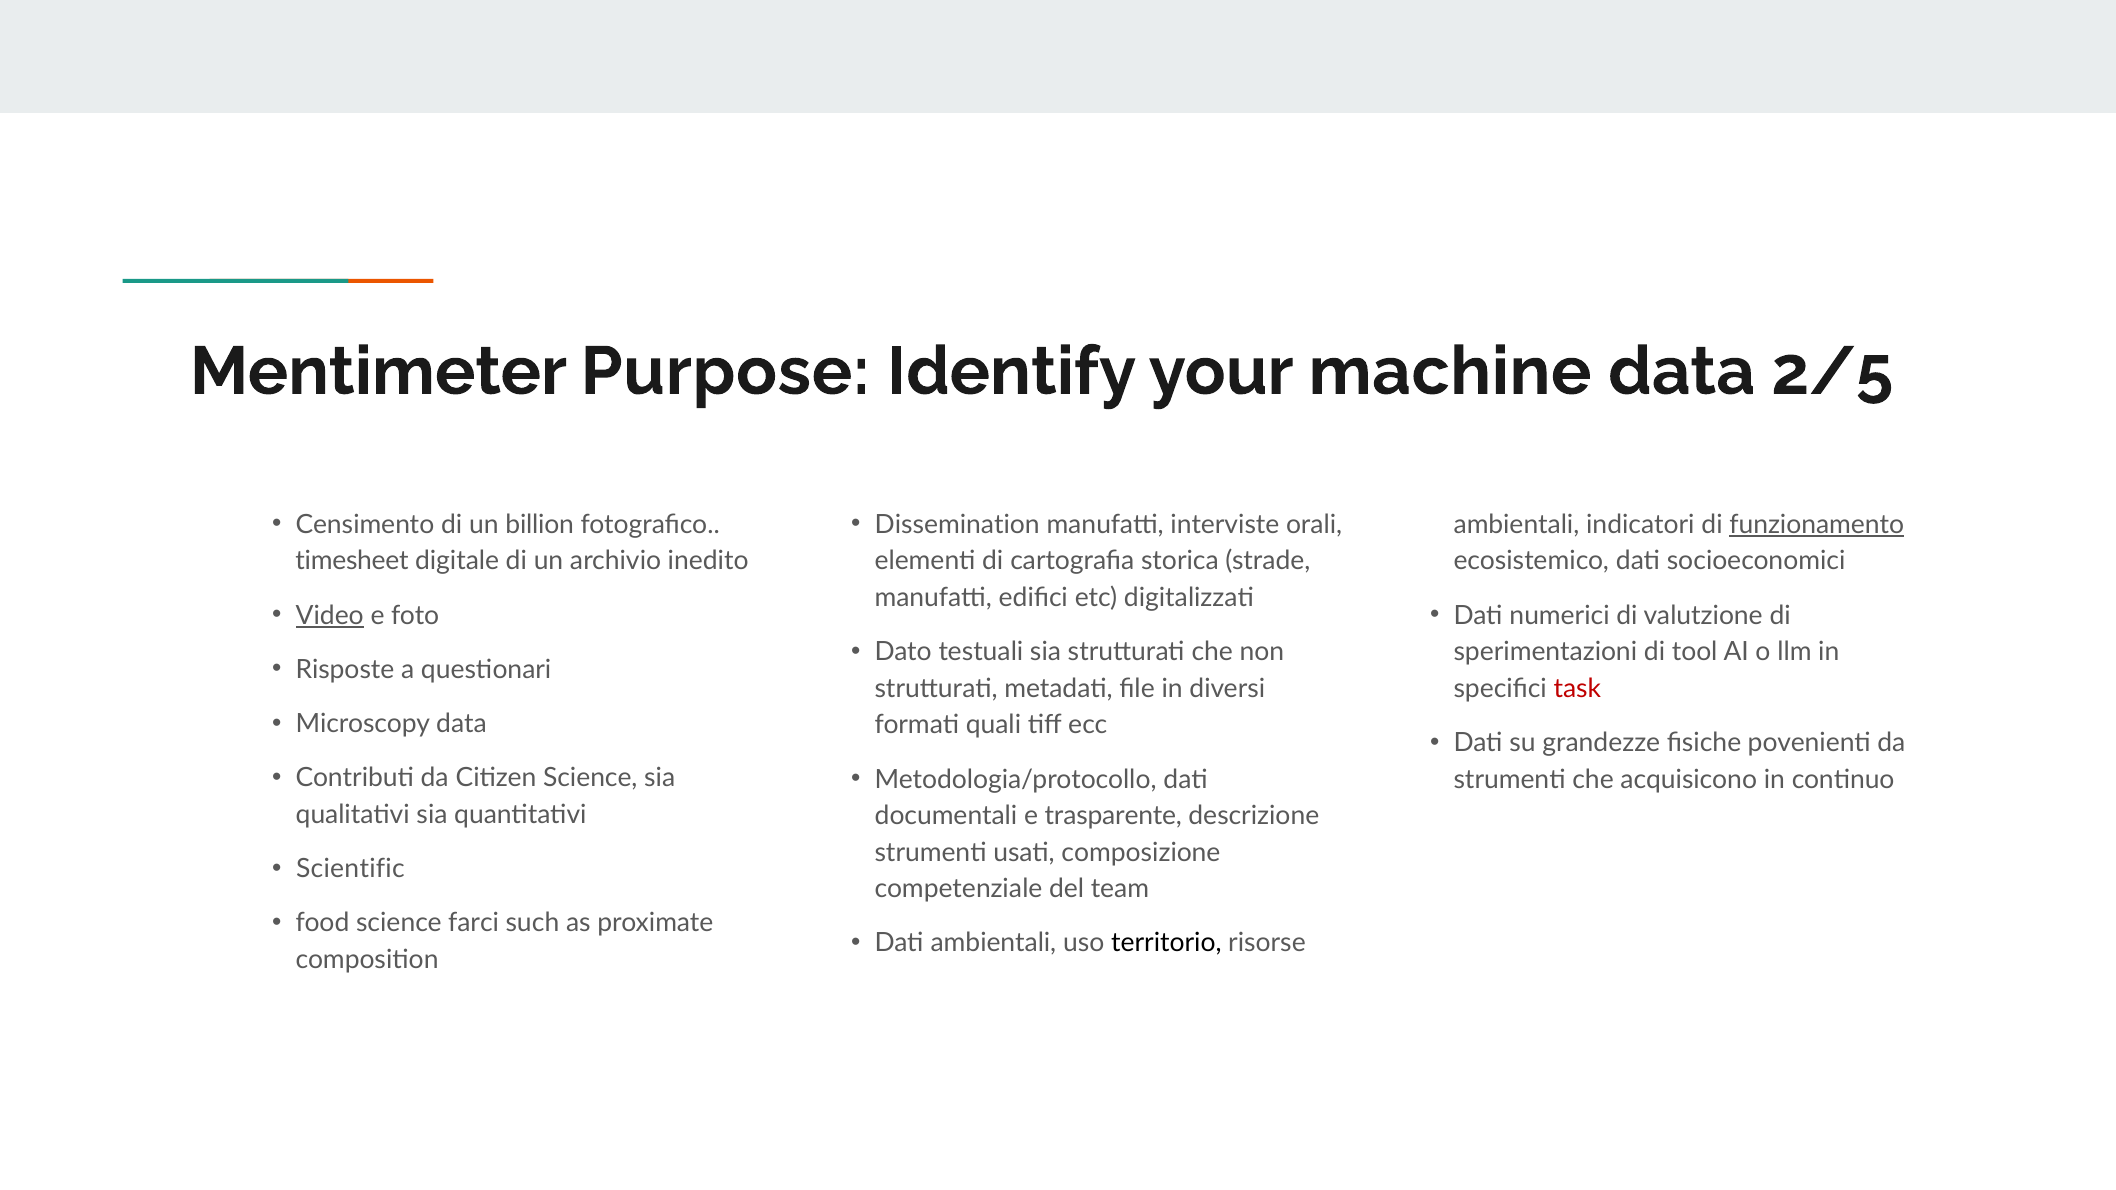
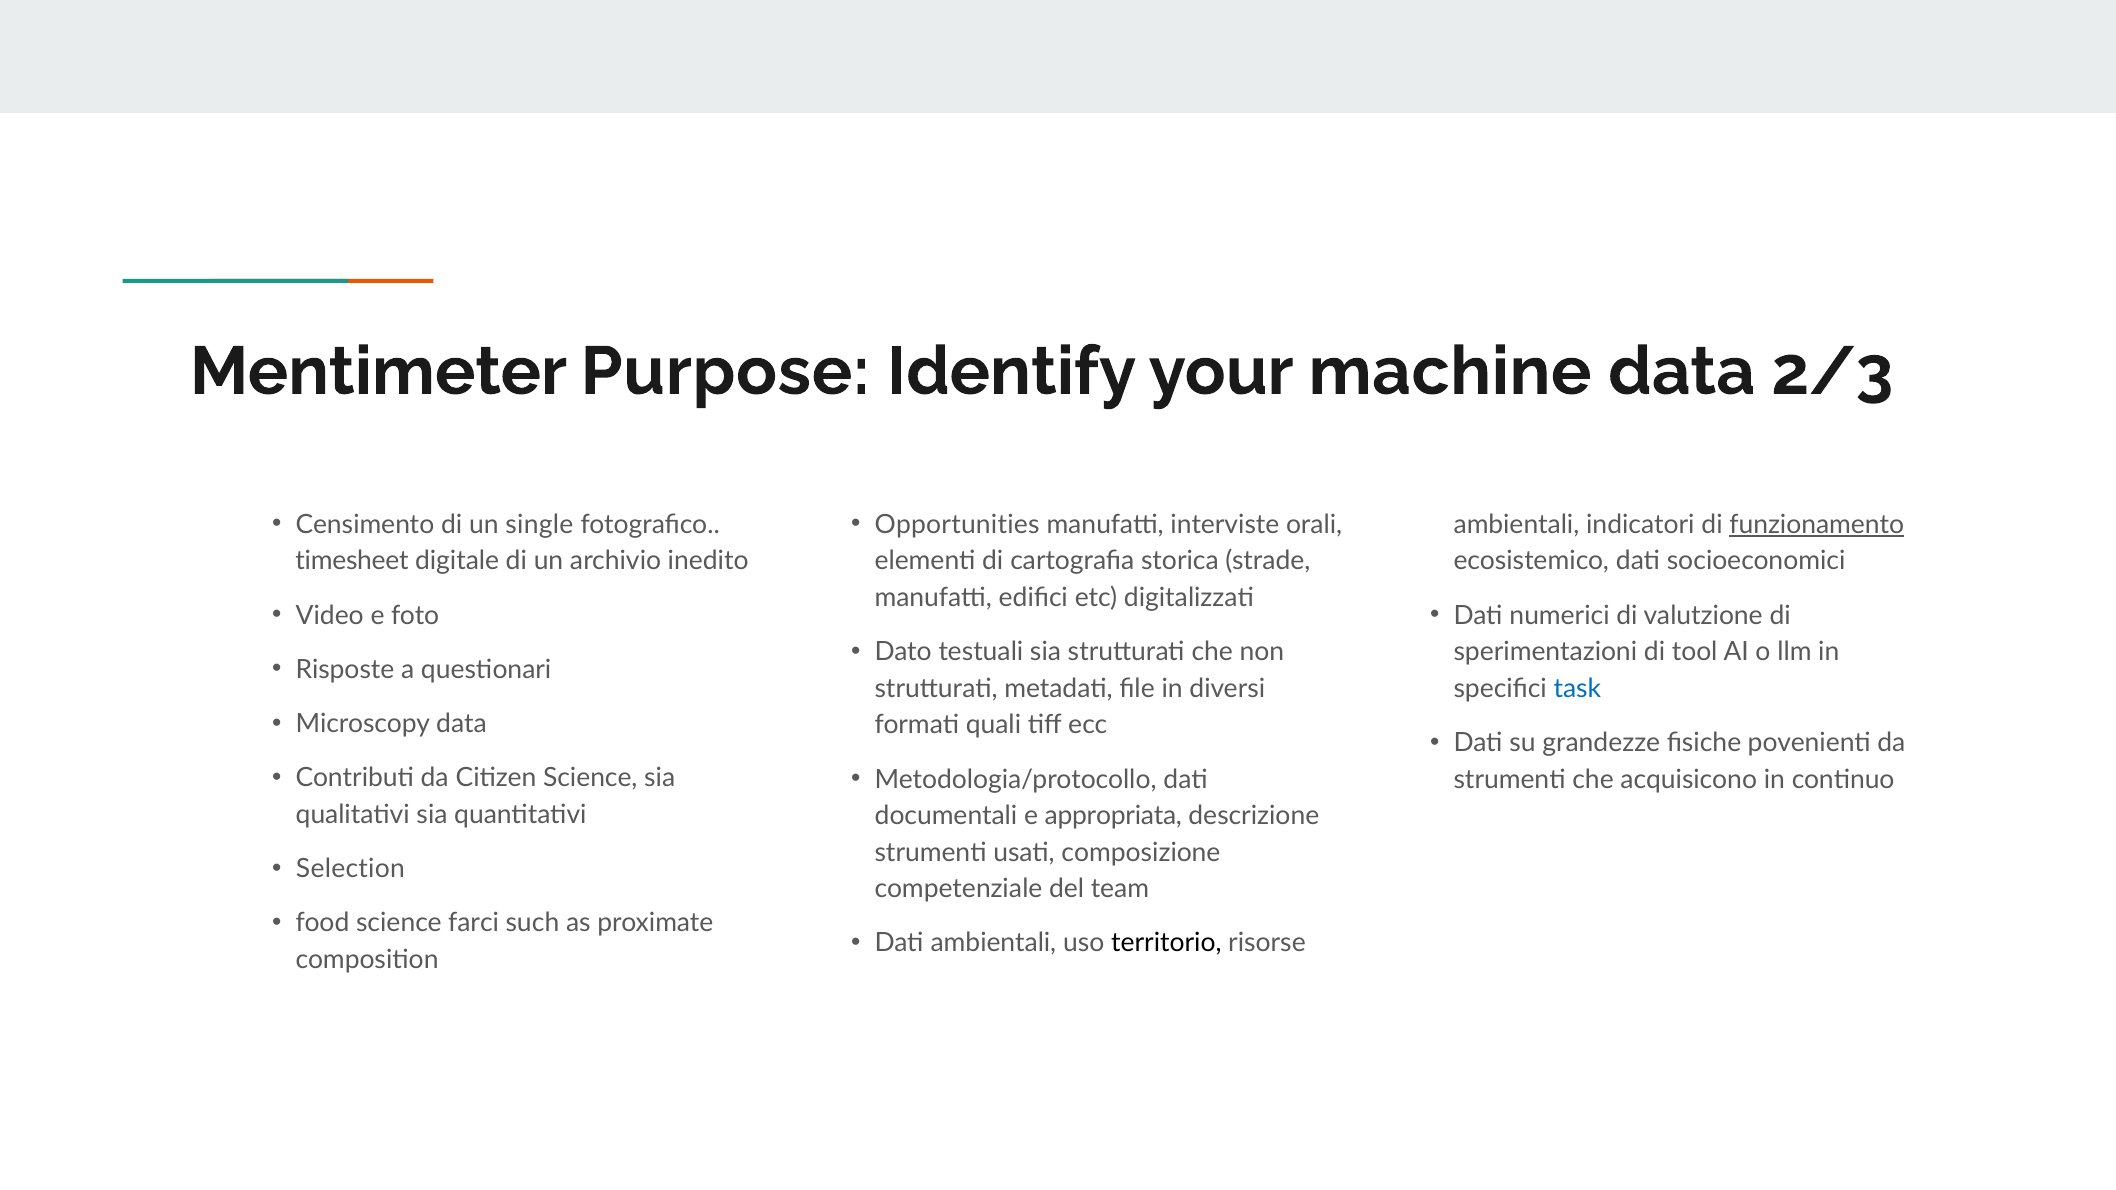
2/5: 2/5 -> 2/3
billion: billion -> single
Dissemination: Dissemination -> Opportunities
Video underline: present -> none
task colour: red -> blue
trasparente: trasparente -> appropriata
Scientific: Scientific -> Selection
